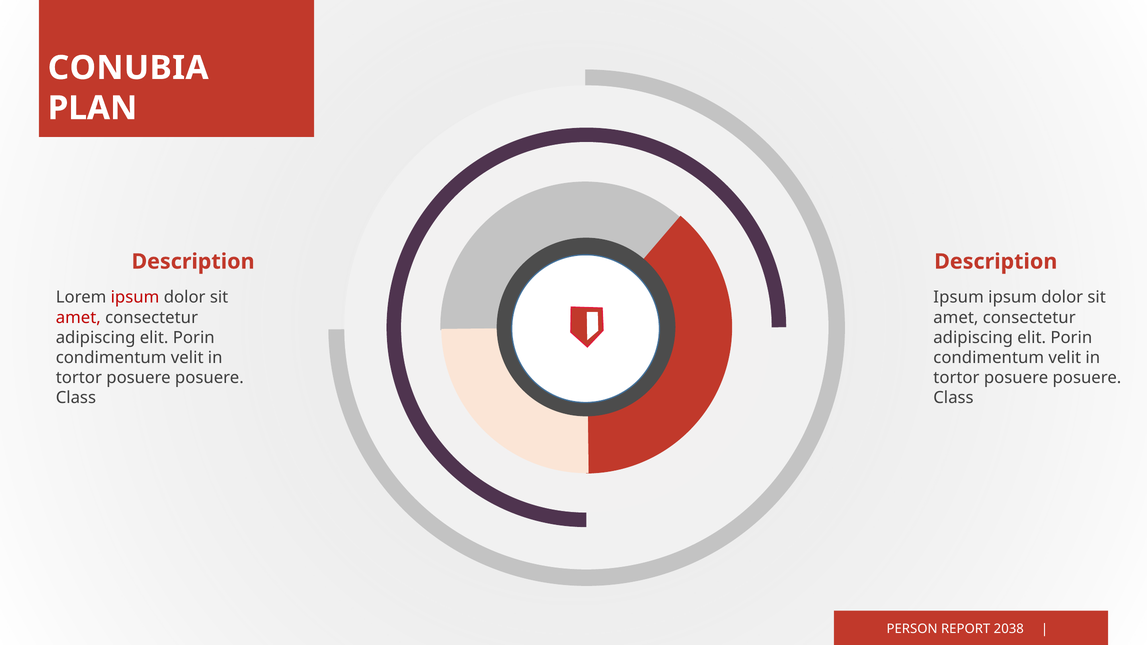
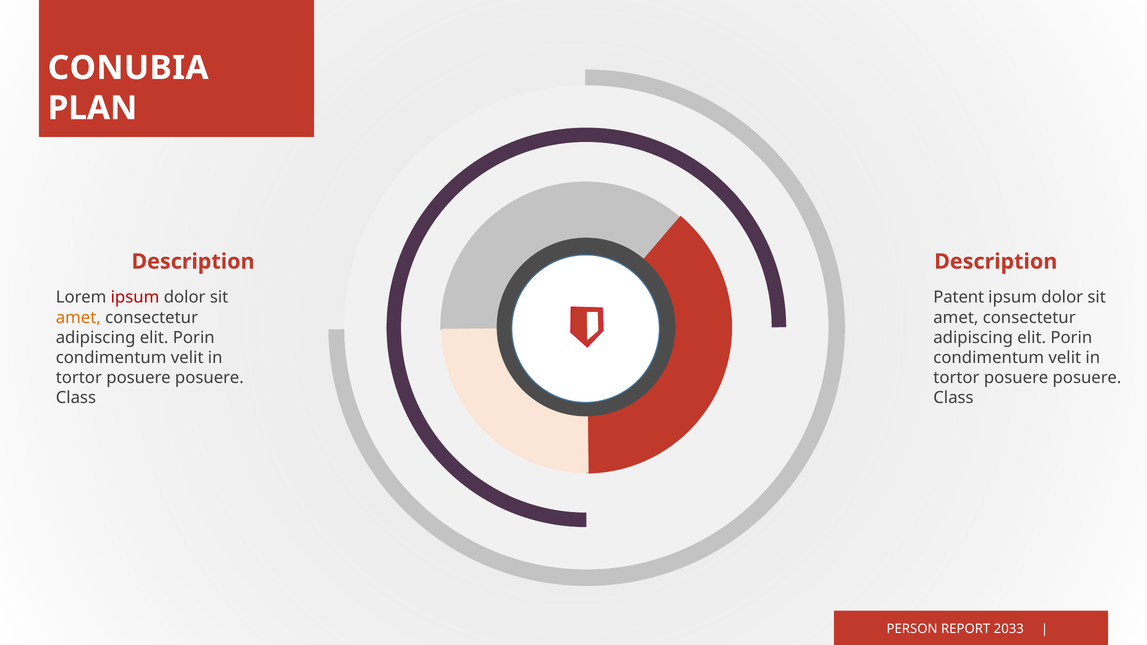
Ipsum at (959, 298): Ipsum -> Patent
amet at (78, 318) colour: red -> orange
2038: 2038 -> 2033
